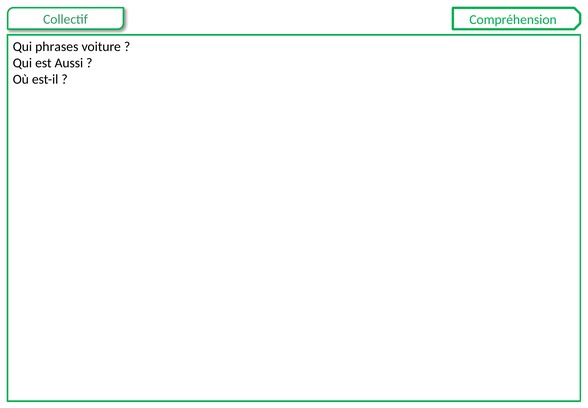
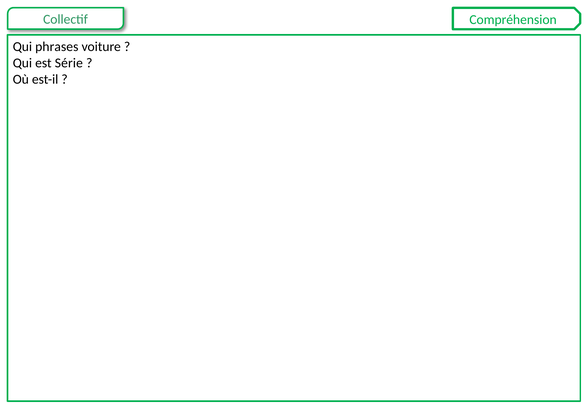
Aussi: Aussi -> Série
